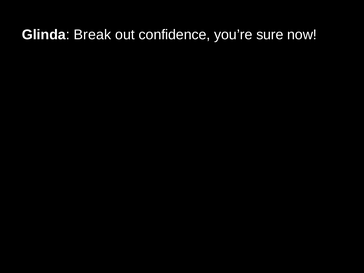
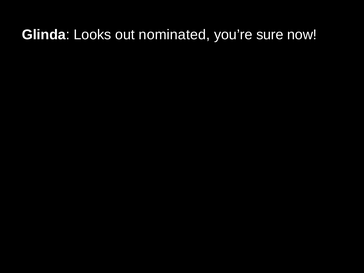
Break: Break -> Looks
confidence: confidence -> nominated
